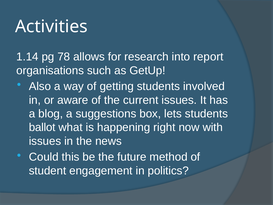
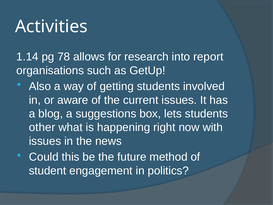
ballot: ballot -> other
